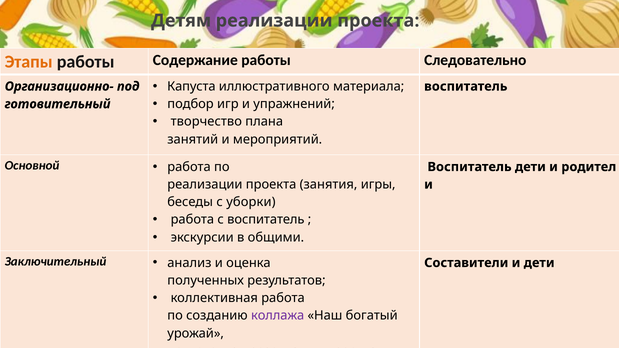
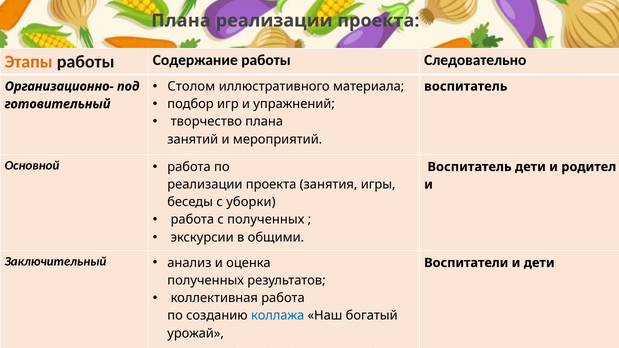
Детям at (181, 21): Детям -> Плана
Капуста: Капуста -> Столом
с воспитатель: воспитатель -> полученных
Составители: Составители -> Воспитатели
коллажа colour: purple -> blue
